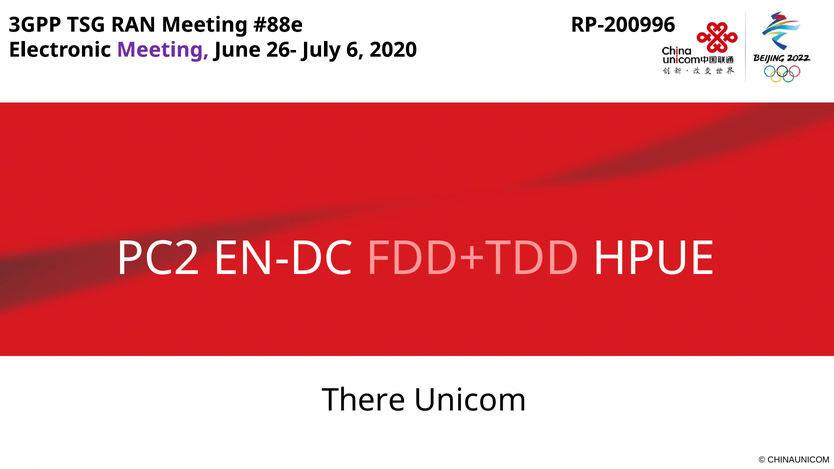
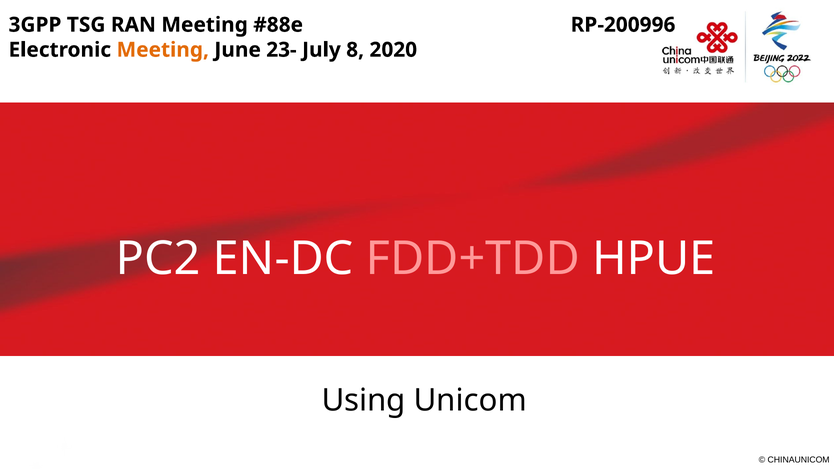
Meeting at (163, 50) colour: purple -> orange
26-: 26- -> 23-
6: 6 -> 8
There: There -> Using
